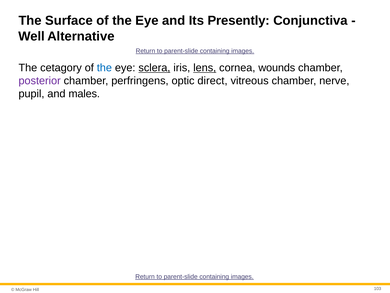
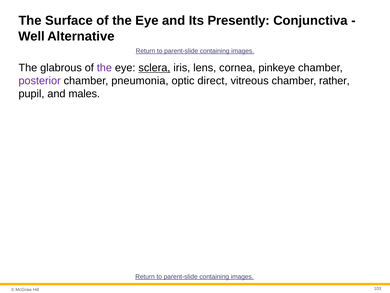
cetagory: cetagory -> glabrous
the at (104, 68) colour: blue -> purple
lens underline: present -> none
wounds: wounds -> pinkeye
perfringens: perfringens -> pneumonia
nerve: nerve -> rather
